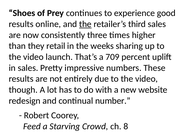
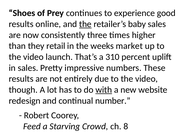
third: third -> baby
sharing: sharing -> market
709: 709 -> 310
with underline: none -> present
